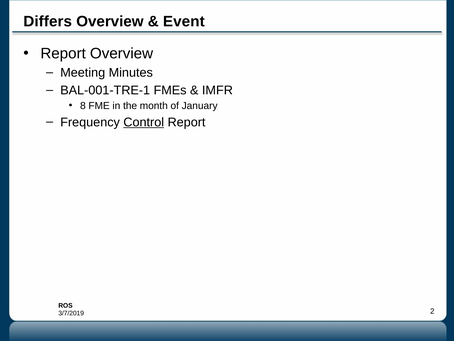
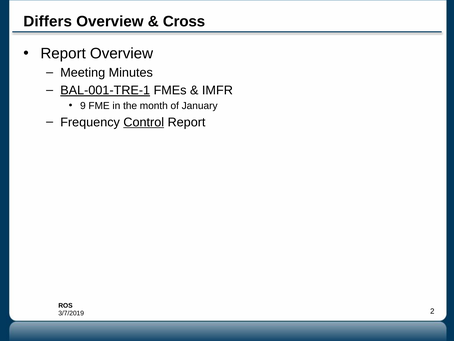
Event: Event -> Cross
BAL-001-TRE-1 underline: none -> present
8: 8 -> 9
